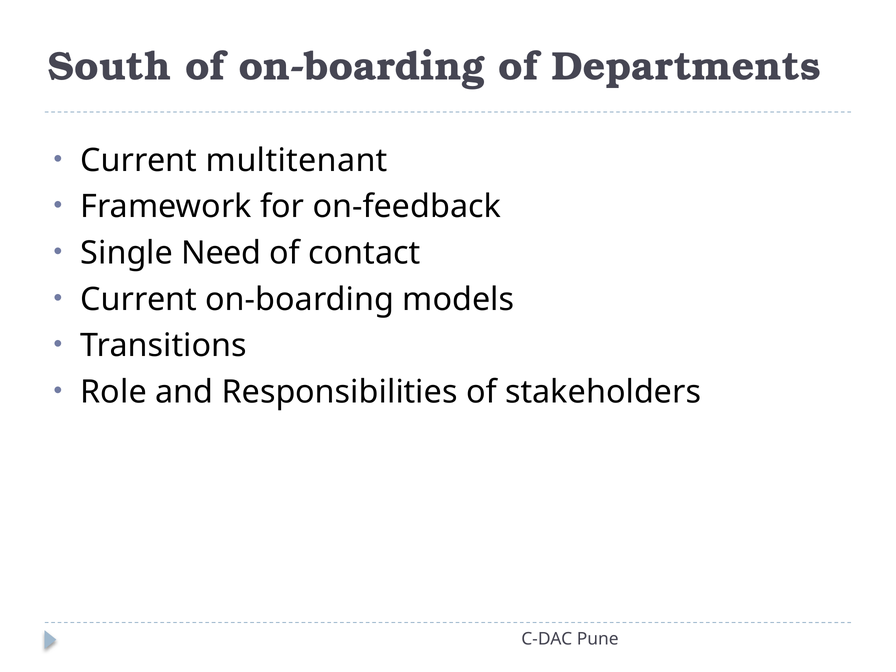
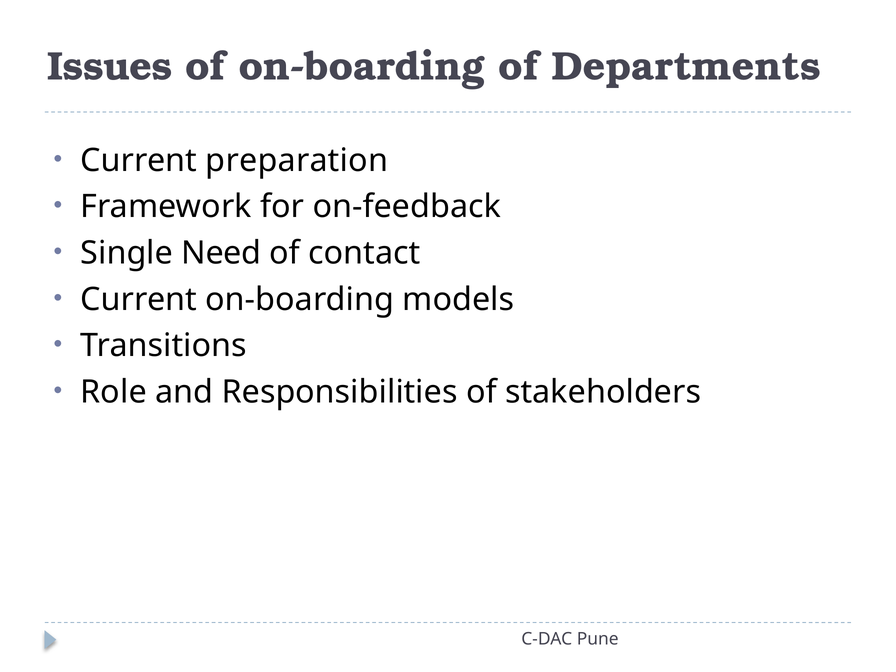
South: South -> Issues
multitenant: multitenant -> preparation
